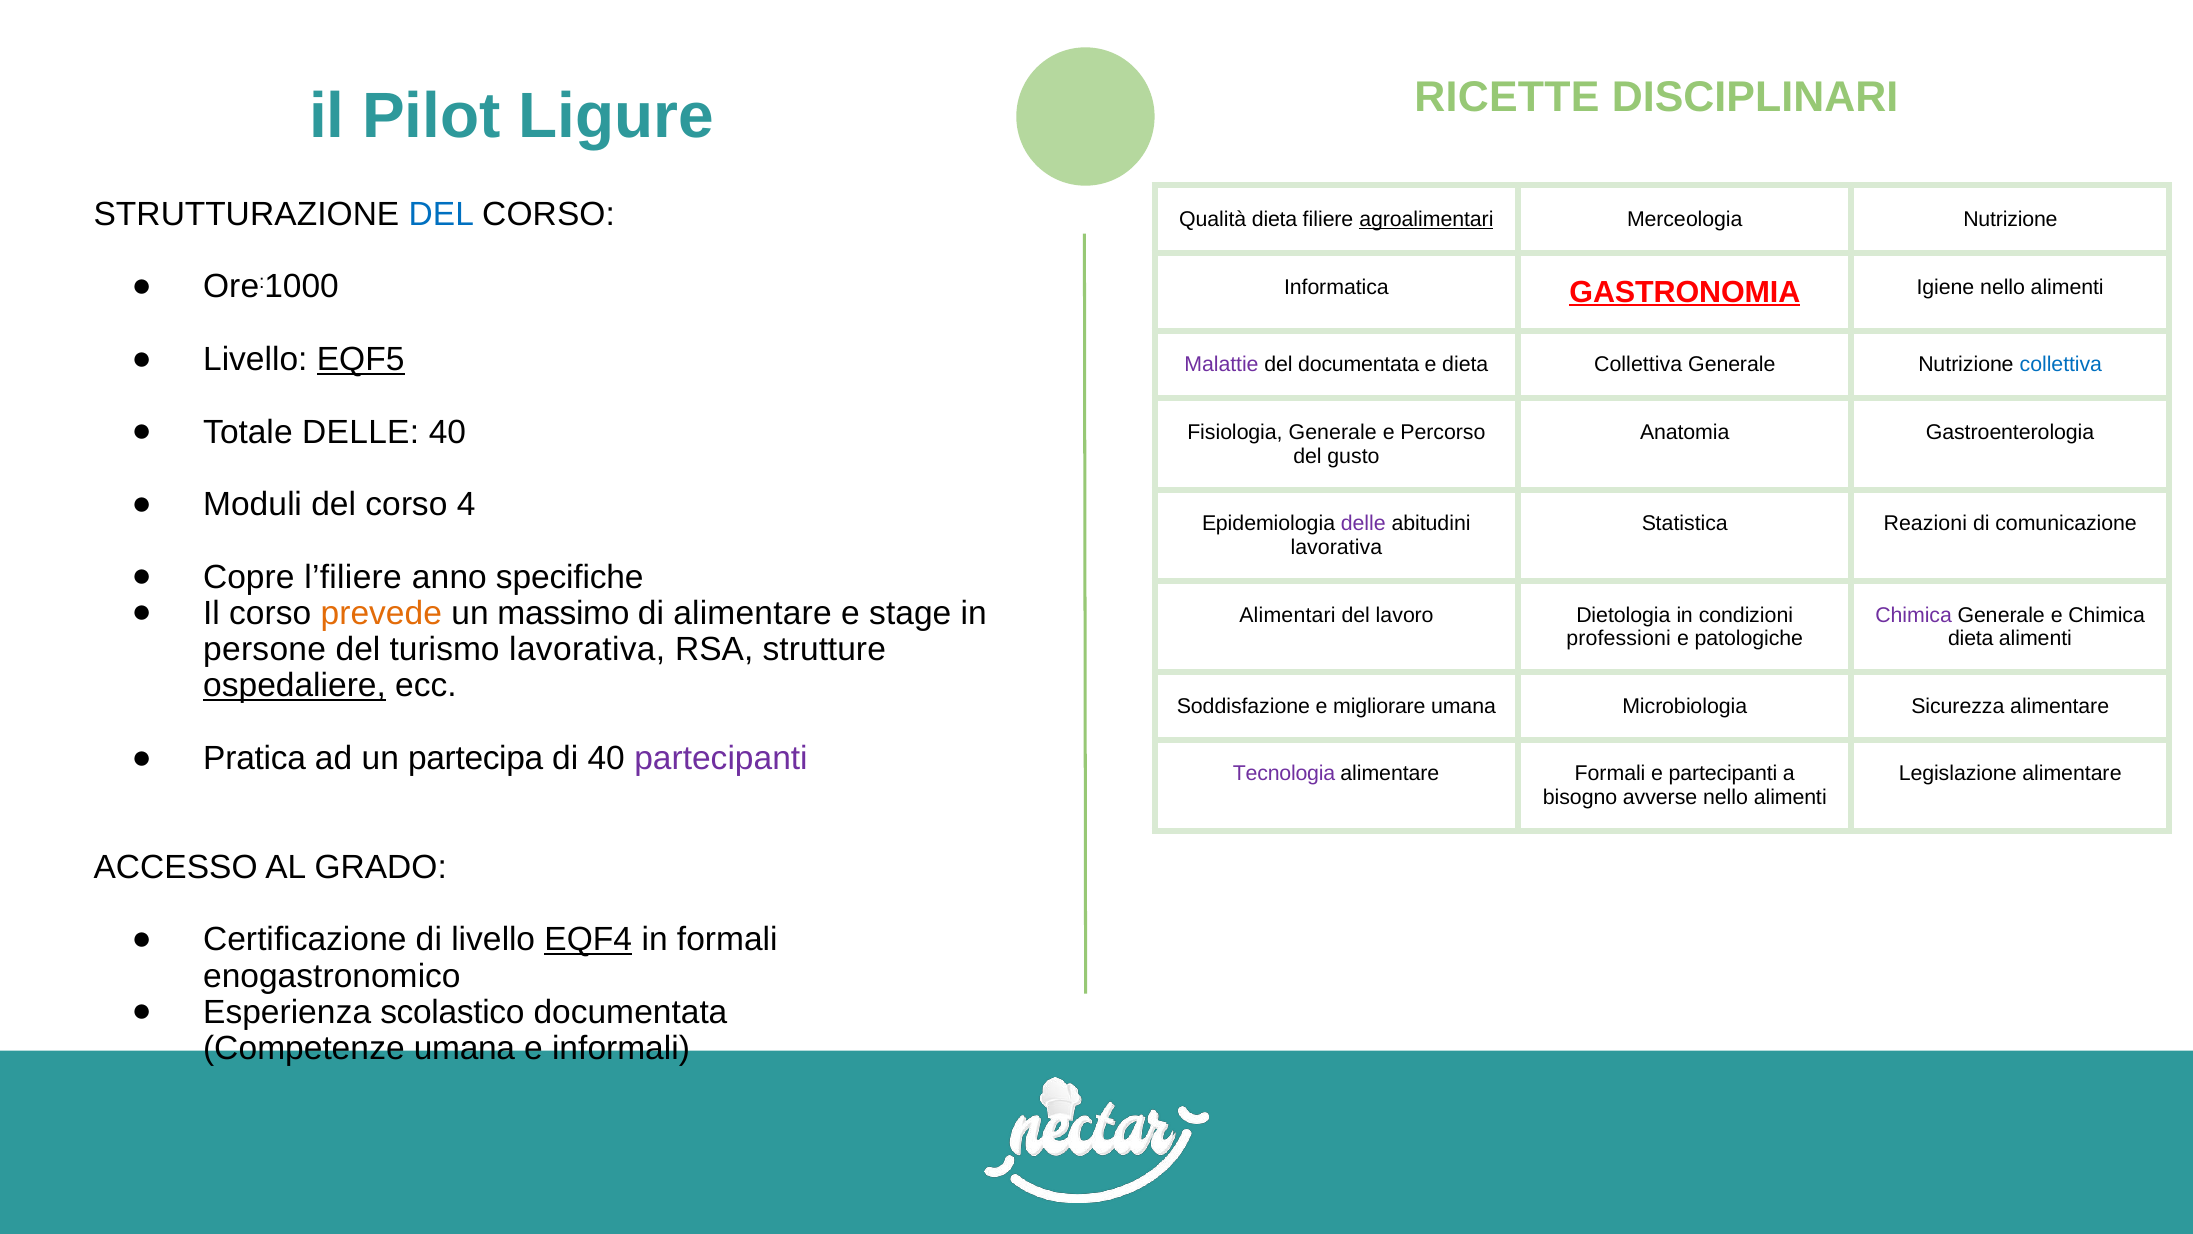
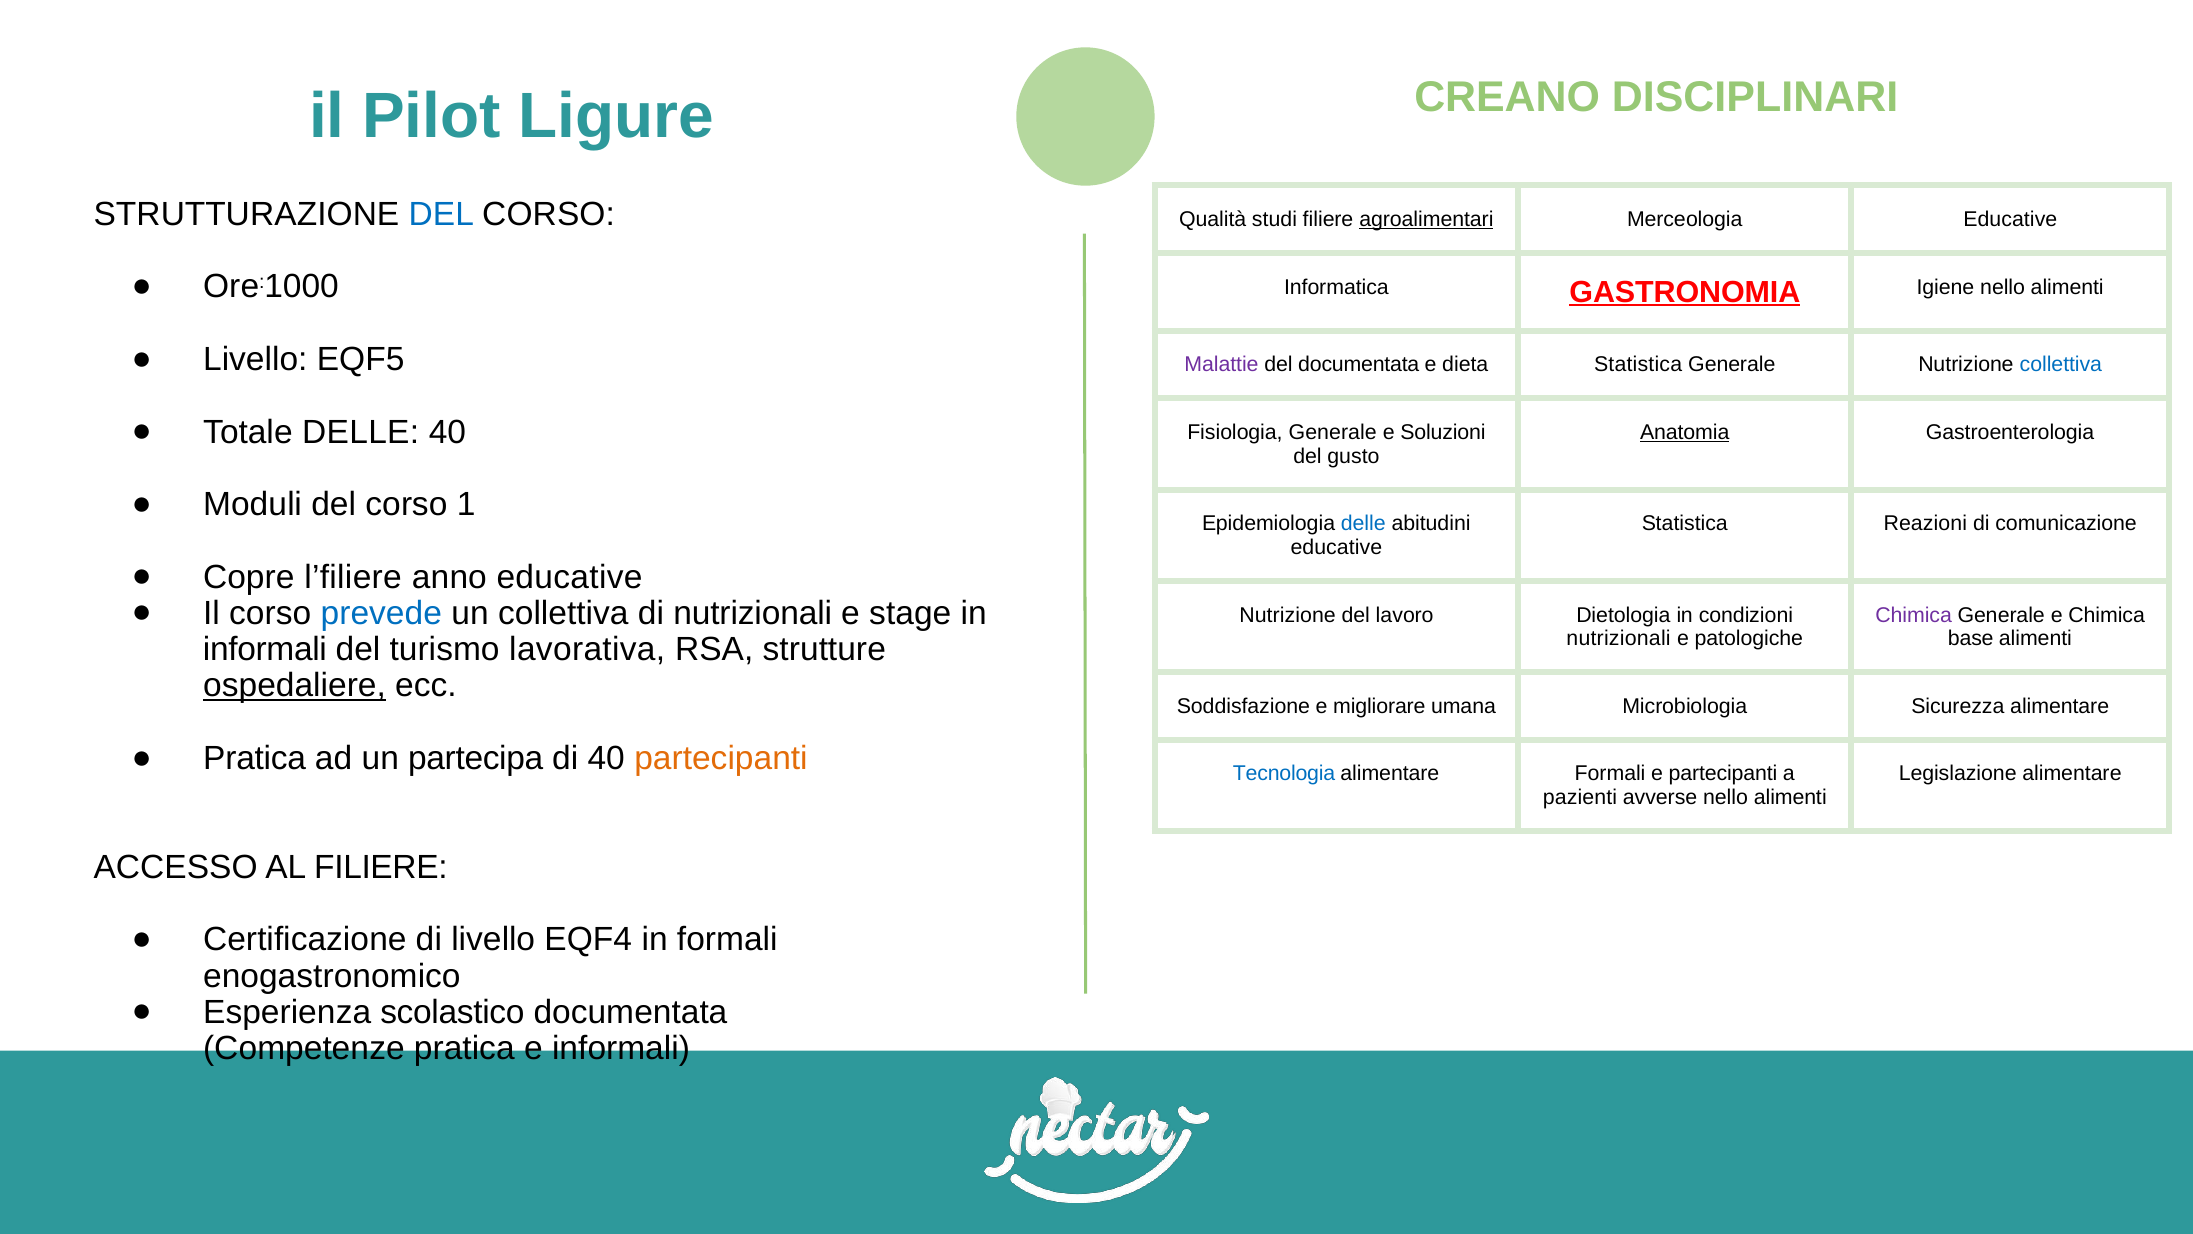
RICETTE: RICETTE -> CREANO
Qualità dieta: dieta -> studi
Merceologia Nutrizione: Nutrizione -> Educative
EQF5 underline: present -> none
dieta Collettiva: Collettiva -> Statistica
Percorso: Percorso -> Soluzioni
Anatomia underline: none -> present
4: 4 -> 1
delle at (1363, 524) colour: purple -> blue
lavorativa at (1336, 547): lavorativa -> educative
anno specifiche: specifiche -> educative
prevede colour: orange -> blue
un massimo: massimo -> collettiva
di alimentare: alimentare -> nutrizionali
Alimentari at (1288, 615): Alimentari -> Nutrizione
professioni at (1619, 639): professioni -> nutrizionali
dieta at (1971, 639): dieta -> base
persone at (265, 649): persone -> informali
partecipanti at (721, 758) colour: purple -> orange
Tecnologia colour: purple -> blue
bisogno: bisogno -> pazienti
AL GRADO: GRADO -> FILIERE
EQF4 underline: present -> none
Competenze umana: umana -> pratica
